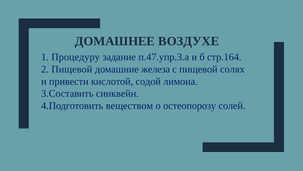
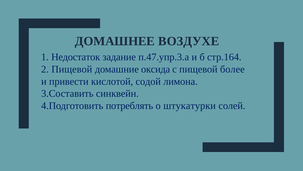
Процедуру: Процедуру -> Недостаток
железа: железа -> оксида
солях: солях -> более
веществом: веществом -> потреблять
остеопорозу: остеопорозу -> штукатурки
